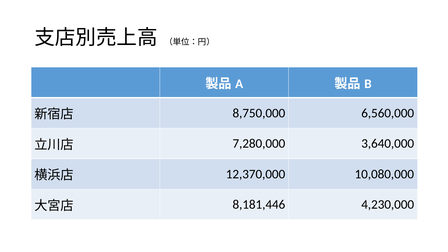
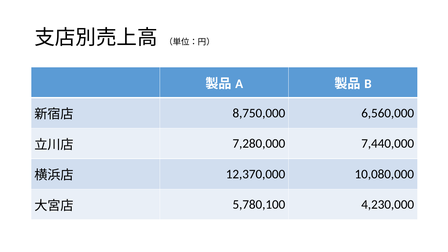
3,640,000: 3,640,000 -> 7,440,000
8,181,446: 8,181,446 -> 5,780,100
